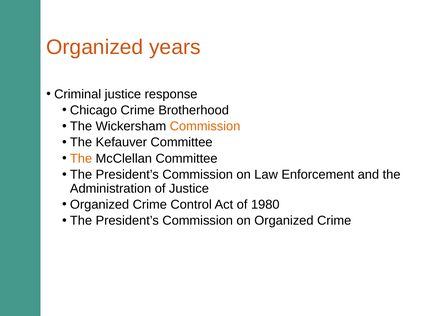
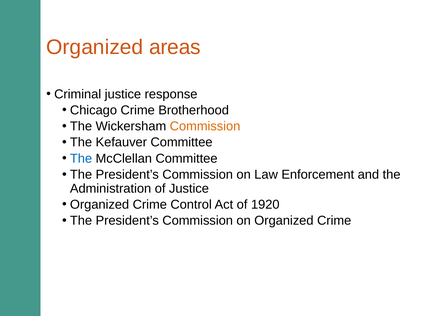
years: years -> areas
The at (81, 158) colour: orange -> blue
1980: 1980 -> 1920
